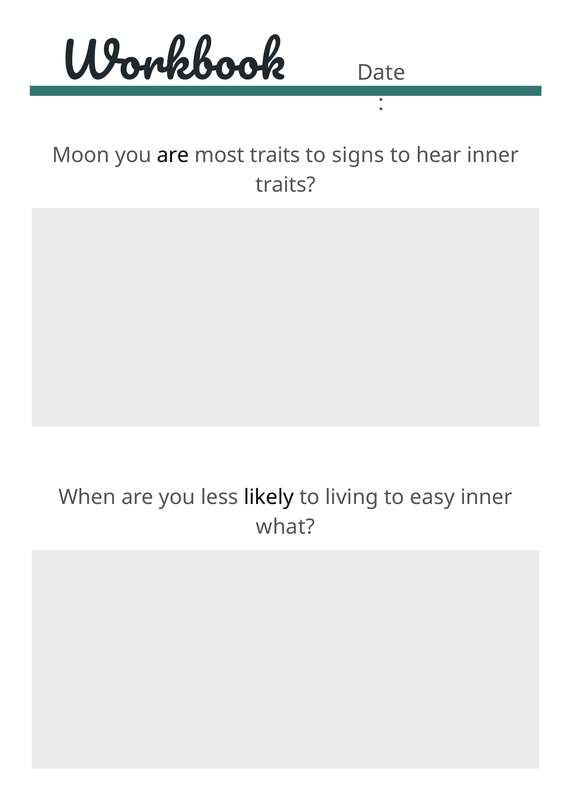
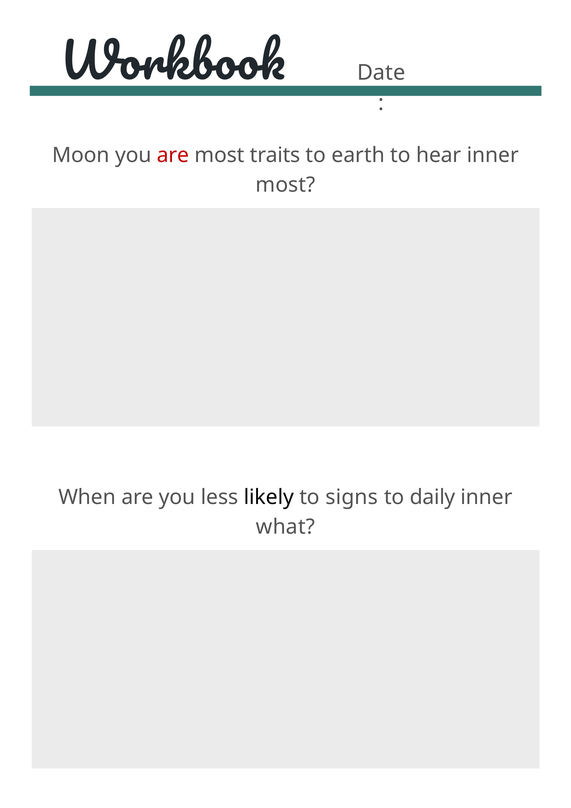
are at (173, 155) colour: black -> red
signs: signs -> earth
traits at (286, 185): traits -> most
living: living -> signs
easy: easy -> daily
